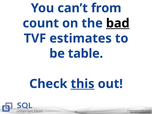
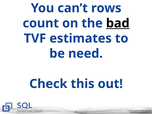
from: from -> rows
table: table -> need
this underline: present -> none
